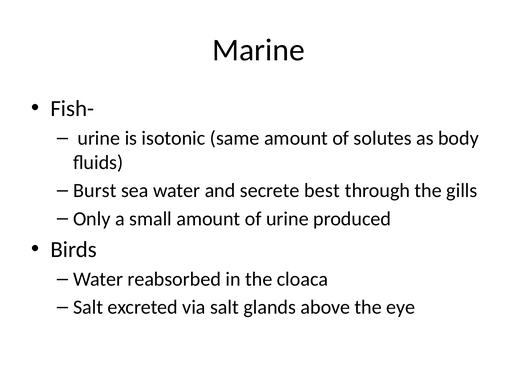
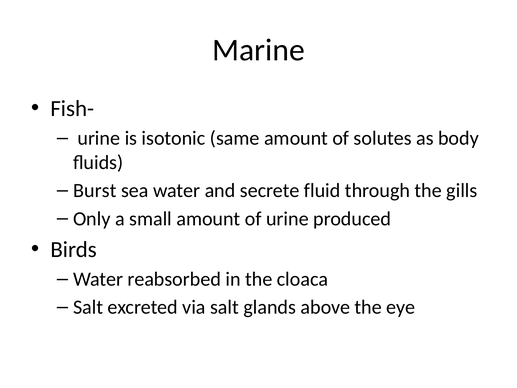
best: best -> fluid
